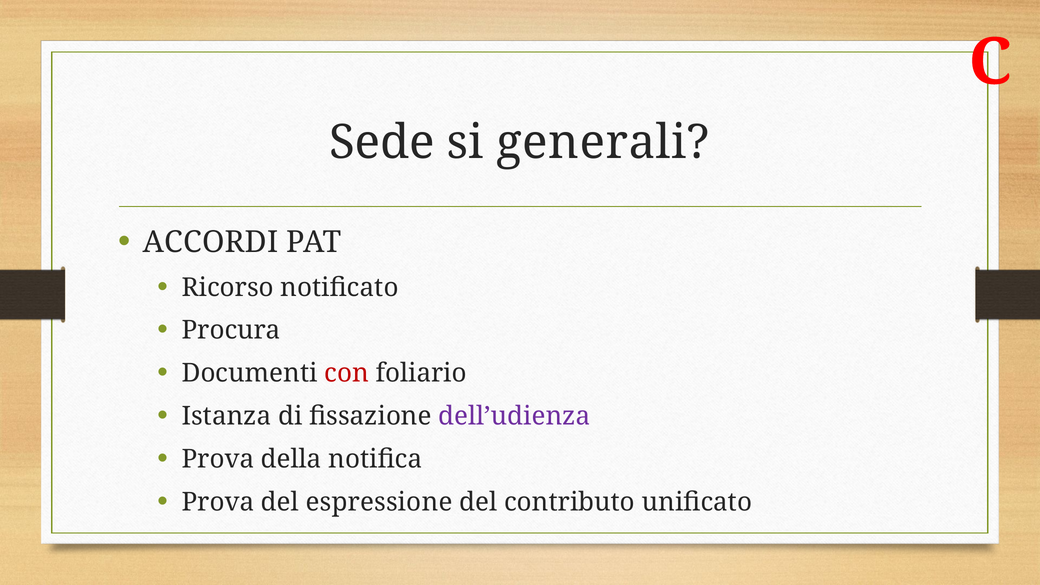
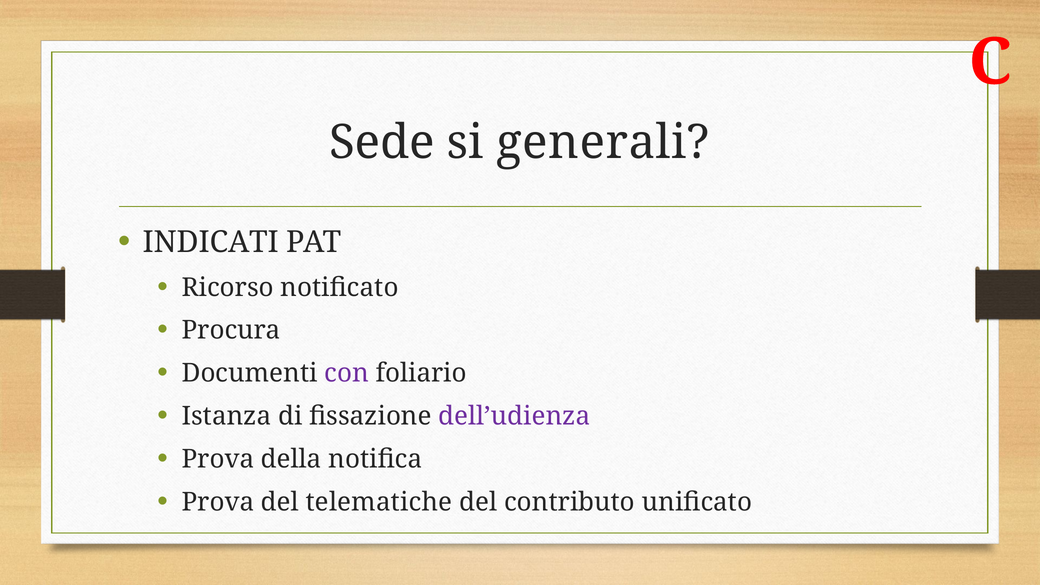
ACCORDI: ACCORDI -> INDICATI
con colour: red -> purple
espressione: espressione -> telematiche
